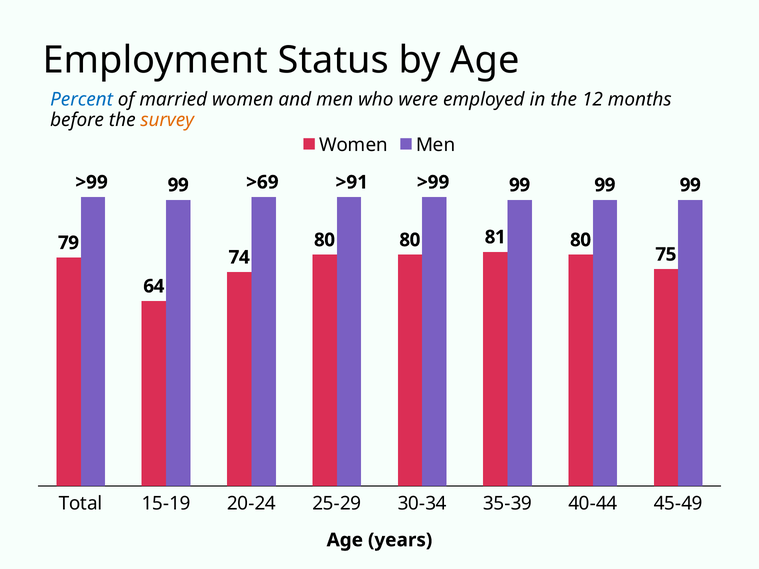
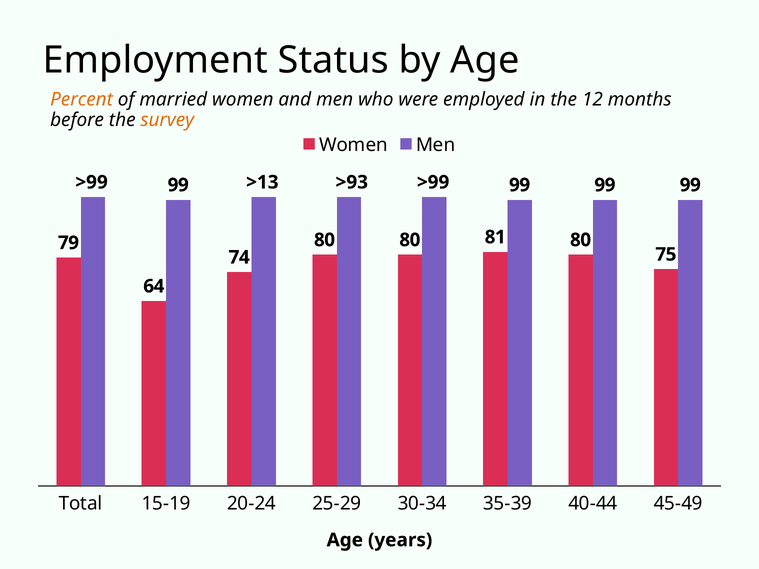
Percent colour: blue -> orange
>69: >69 -> >13
>91: >91 -> >93
